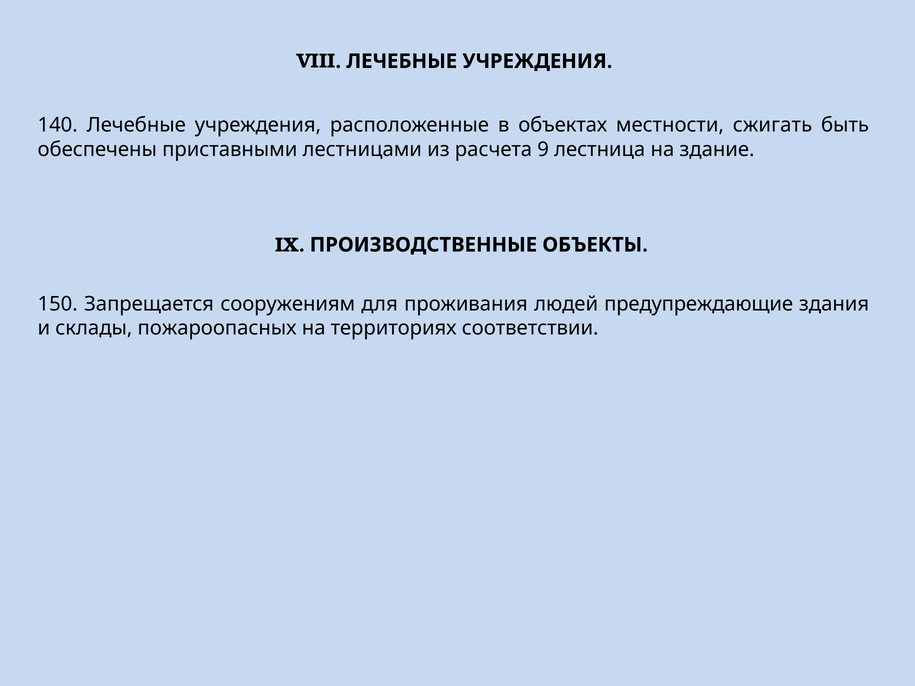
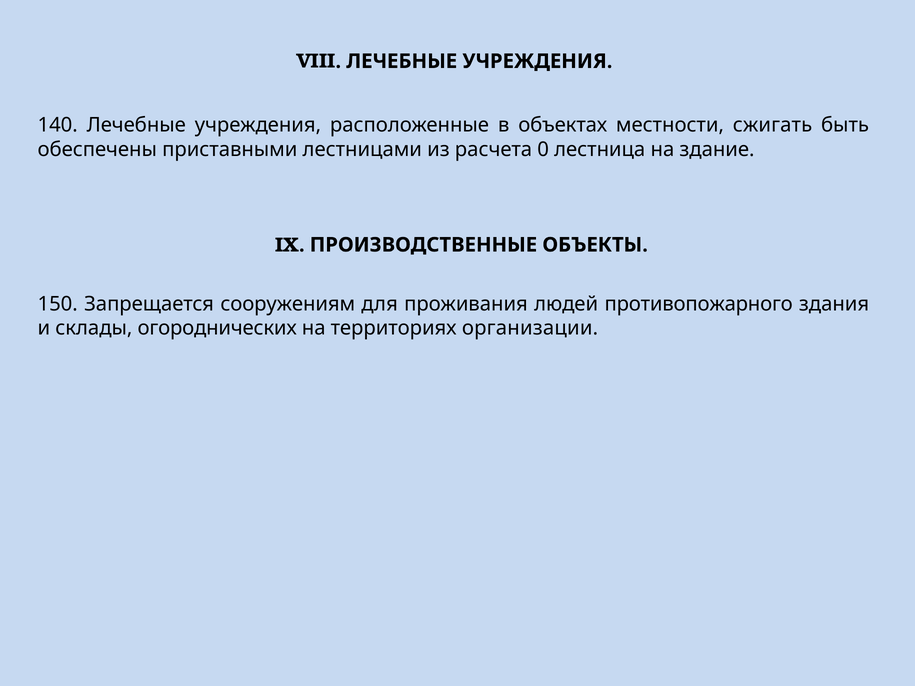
9: 9 -> 0
предупреждающие: предупреждающие -> противопожарного
пожароопасных: пожароопасных -> огороднических
соответствии: соответствии -> организации
